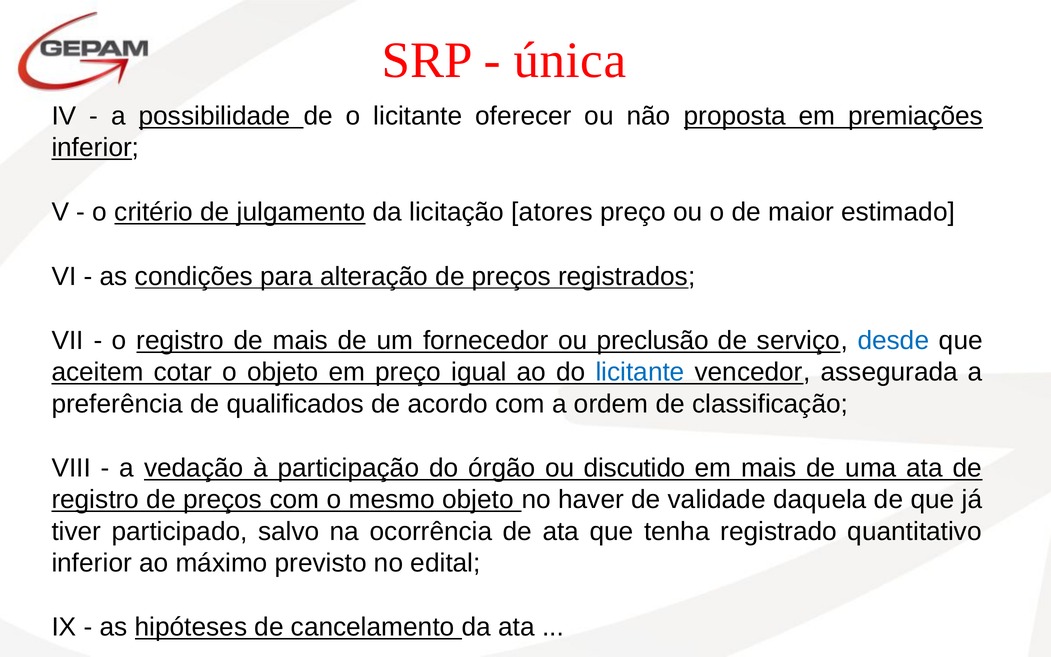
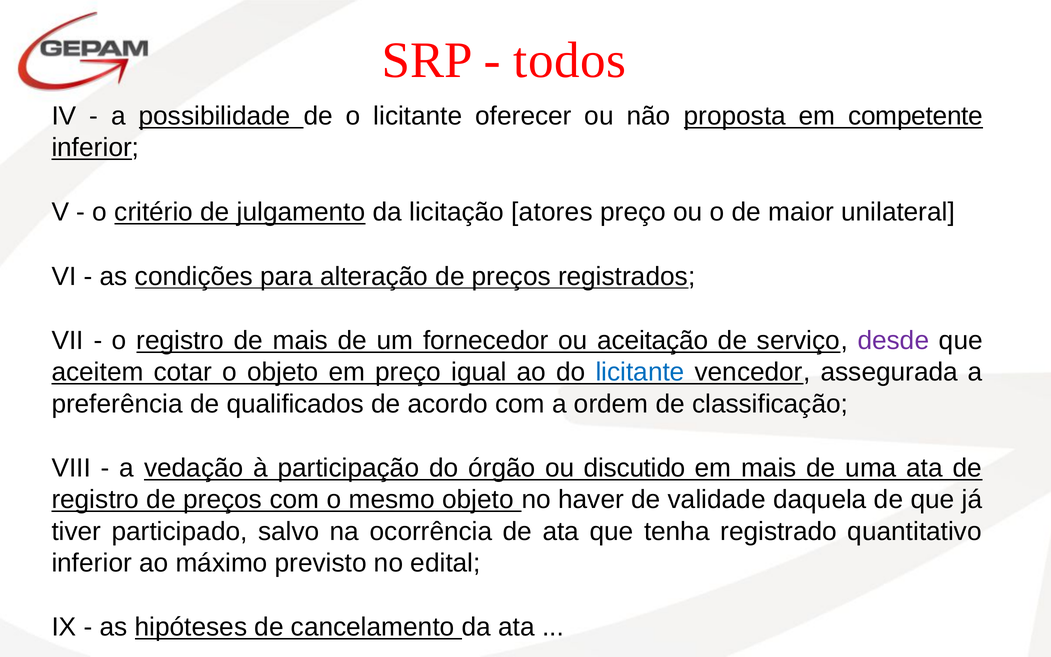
única: única -> todos
premiações: premiações -> competente
estimado: estimado -> unilateral
preclusão: preclusão -> aceitação
desde colour: blue -> purple
